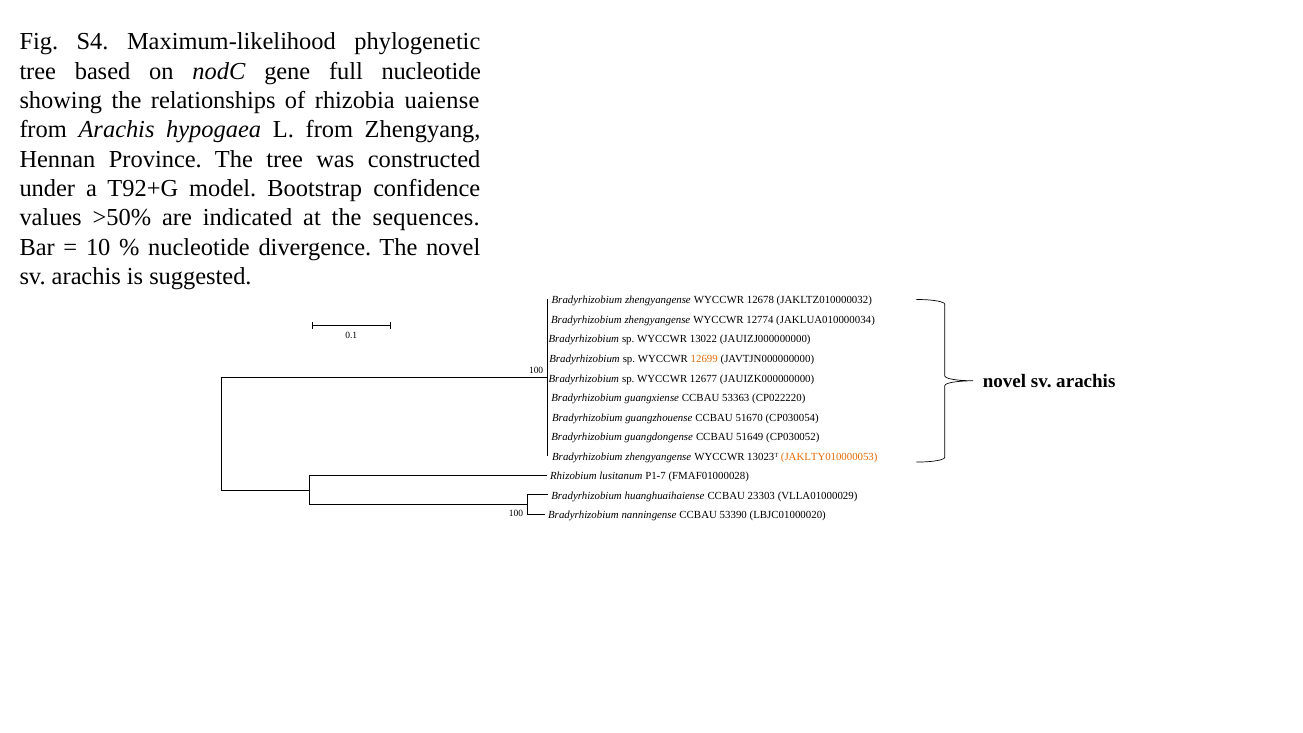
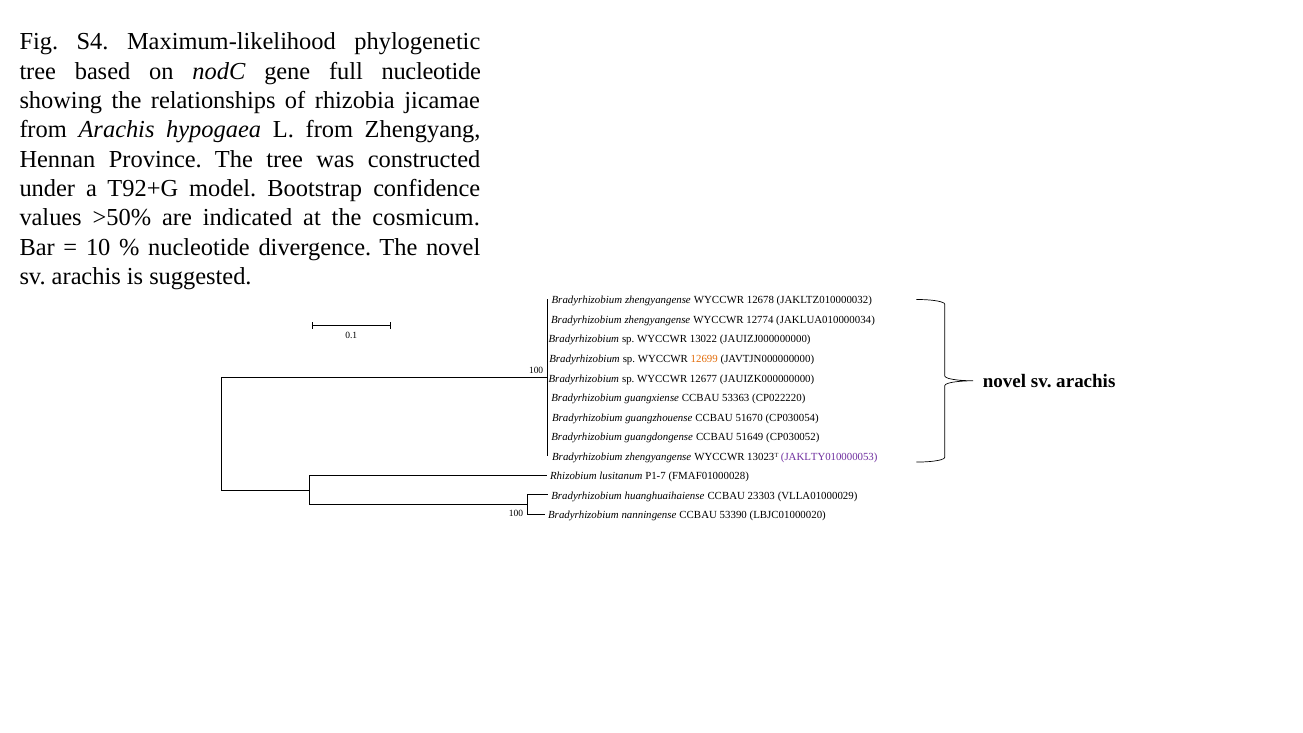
uaiense: uaiense -> jicamae
sequences: sequences -> cosmicum
JAKLTY010000053 colour: orange -> purple
